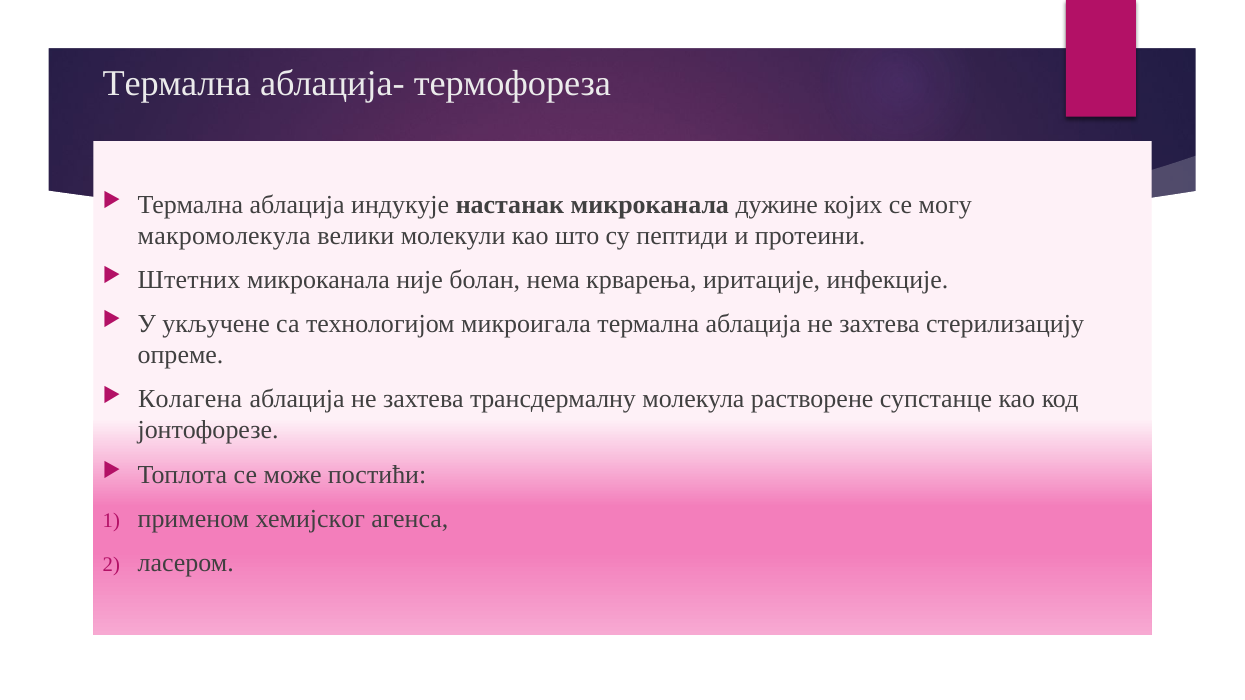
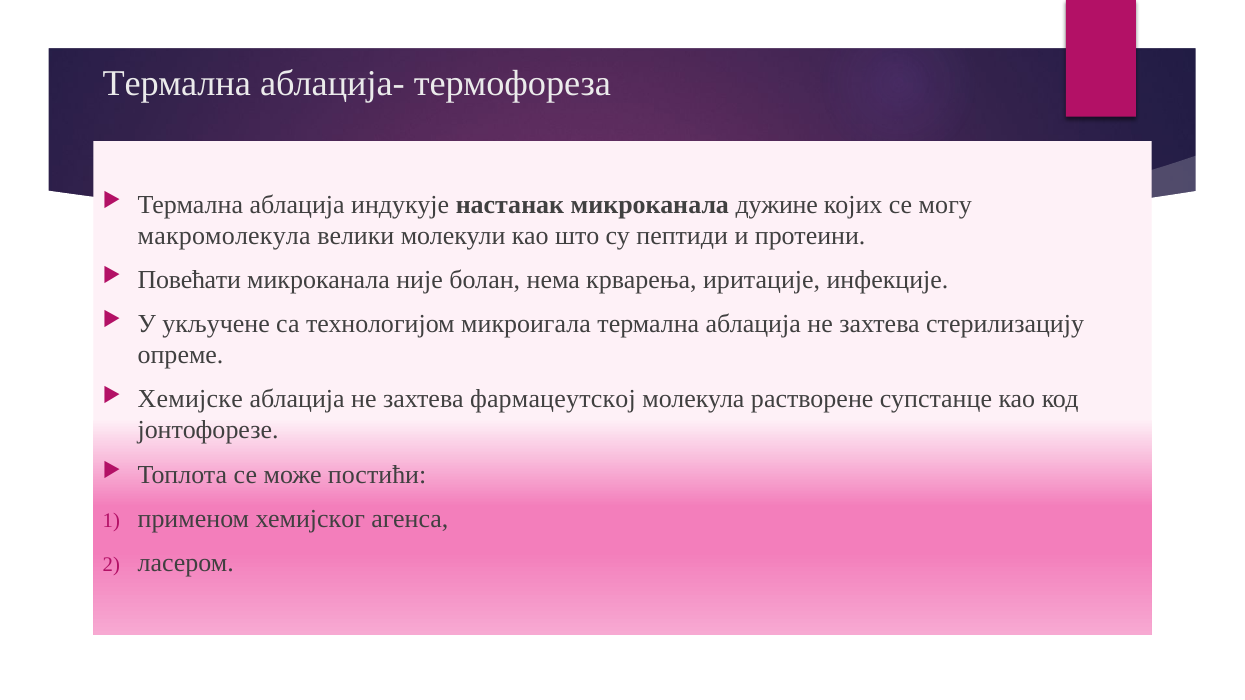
Штетних: Штетних -> Повећати
Колагена: Колагена -> Хемијске
трансдермалну: трансдермалну -> фармацеутској
